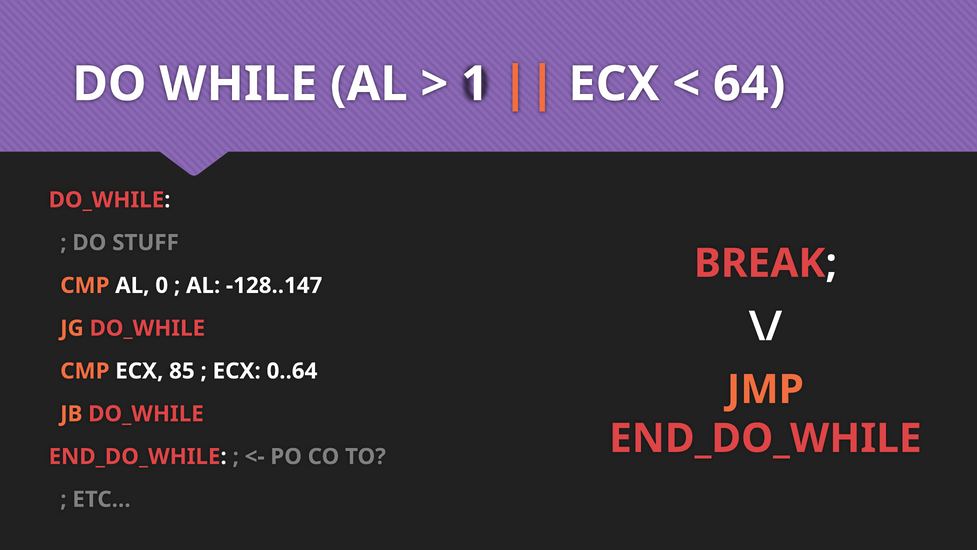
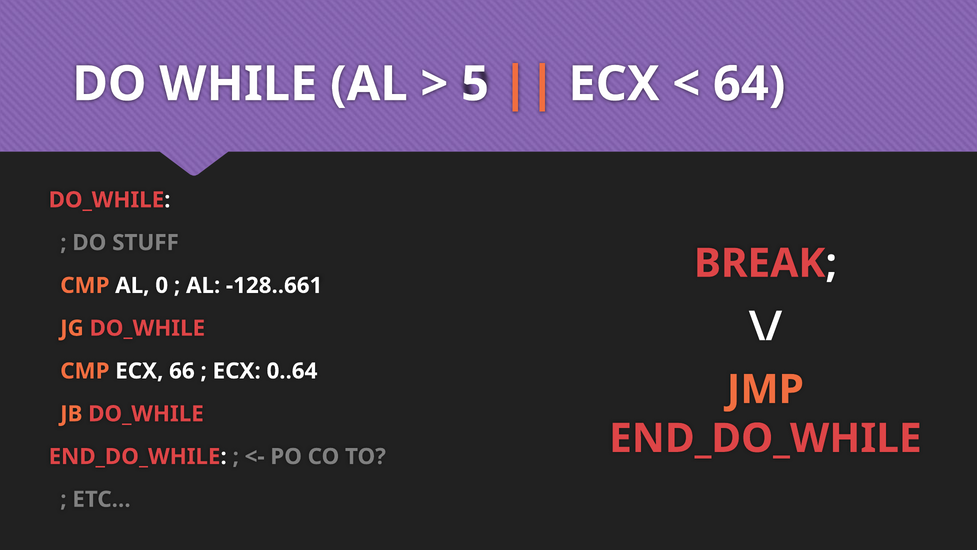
1: 1 -> 5
-128..147: -128..147 -> -128..661
85: 85 -> 66
